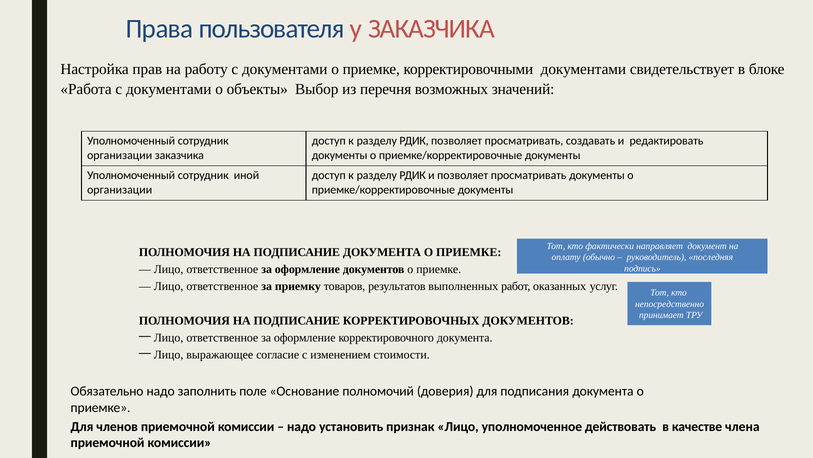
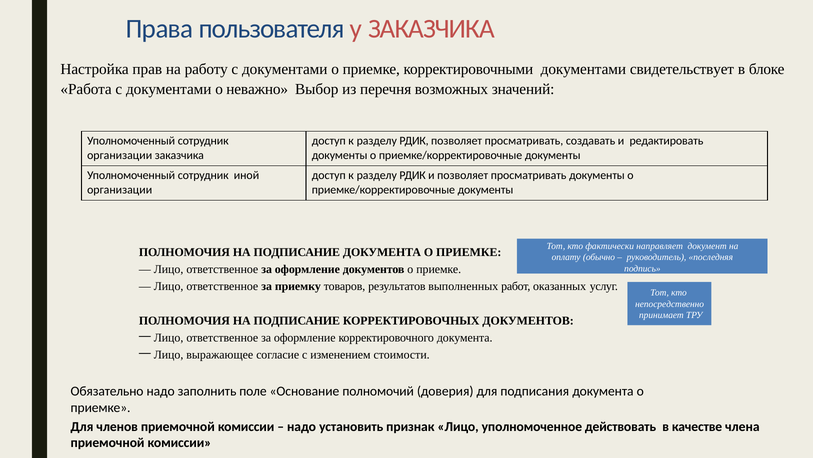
объекты: объекты -> неважно
